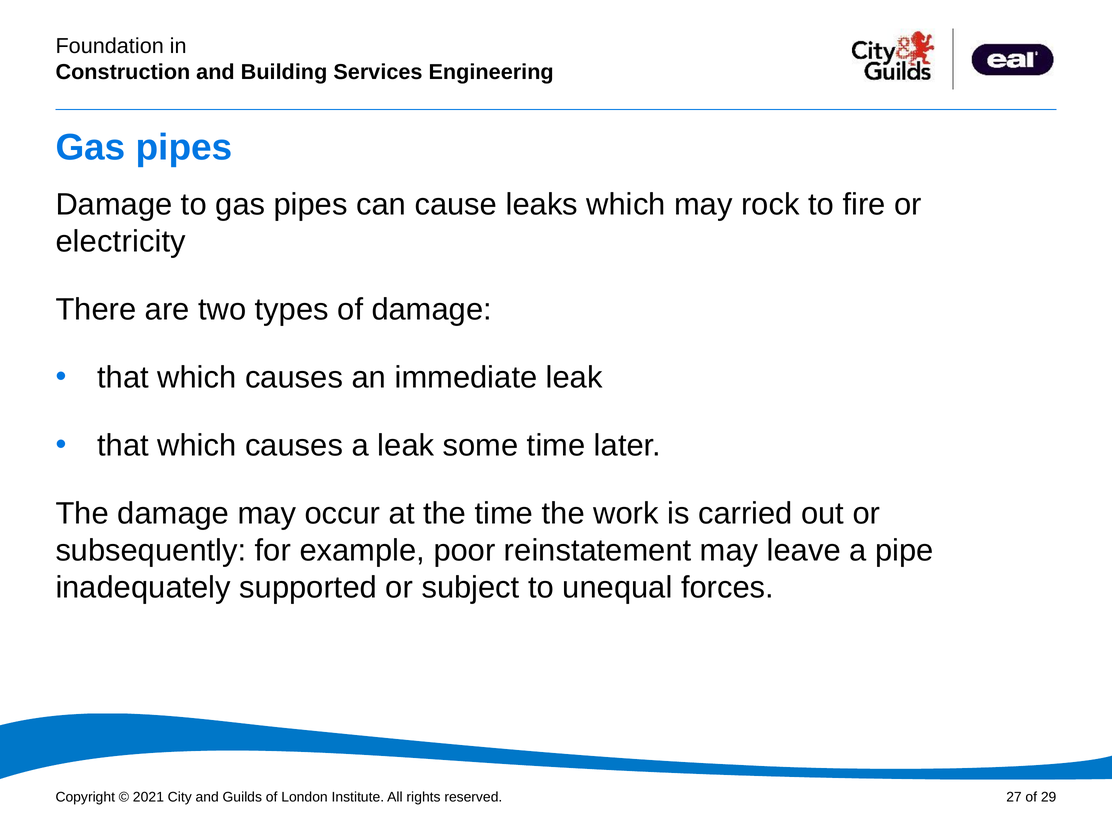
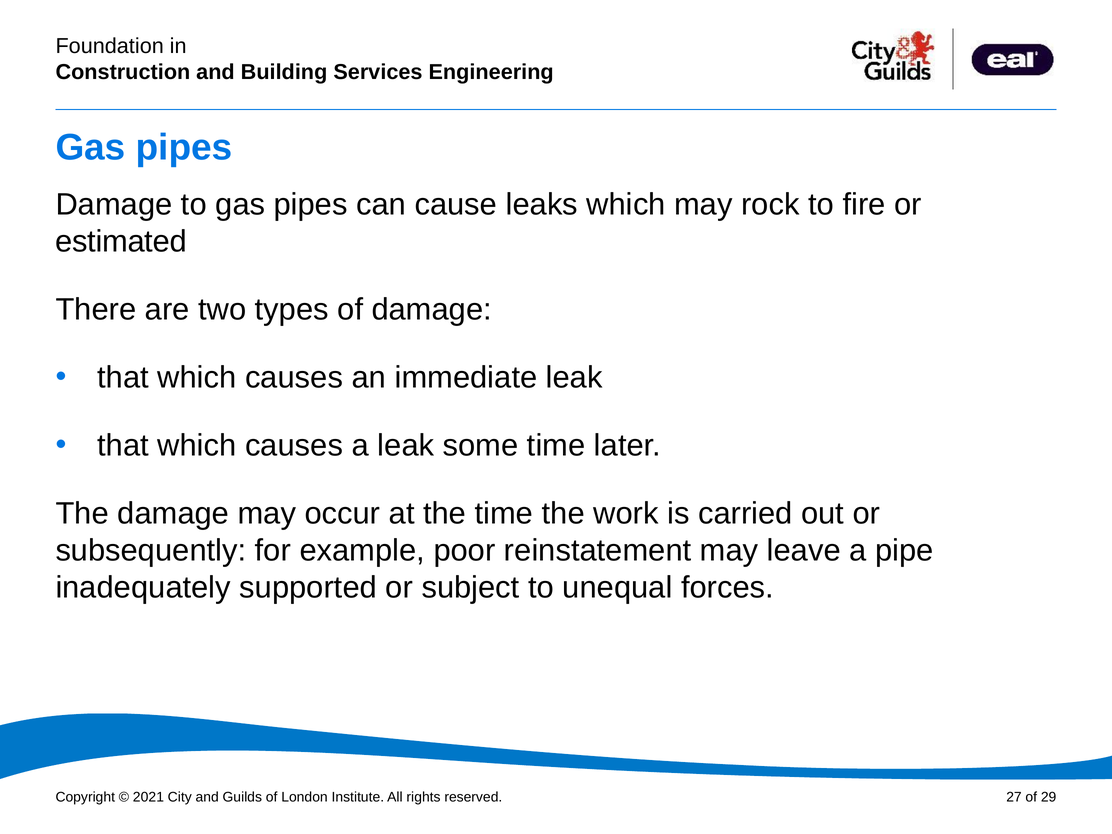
electricity: electricity -> estimated
